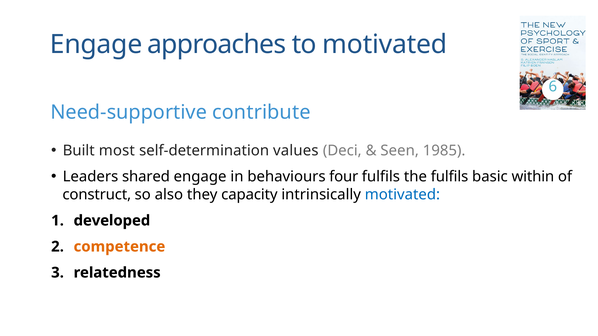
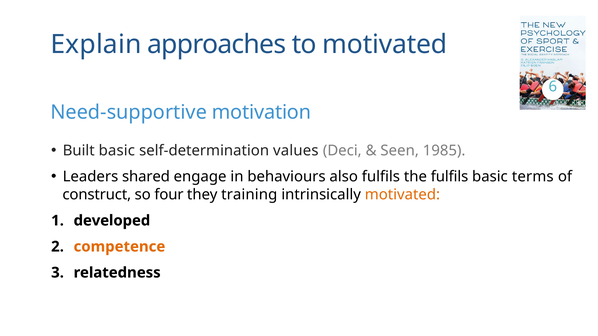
Engage at (96, 45): Engage -> Explain
contribute: contribute -> motivation
Built most: most -> basic
four: four -> also
within: within -> terms
also: also -> four
capacity: capacity -> training
motivated at (402, 195) colour: blue -> orange
